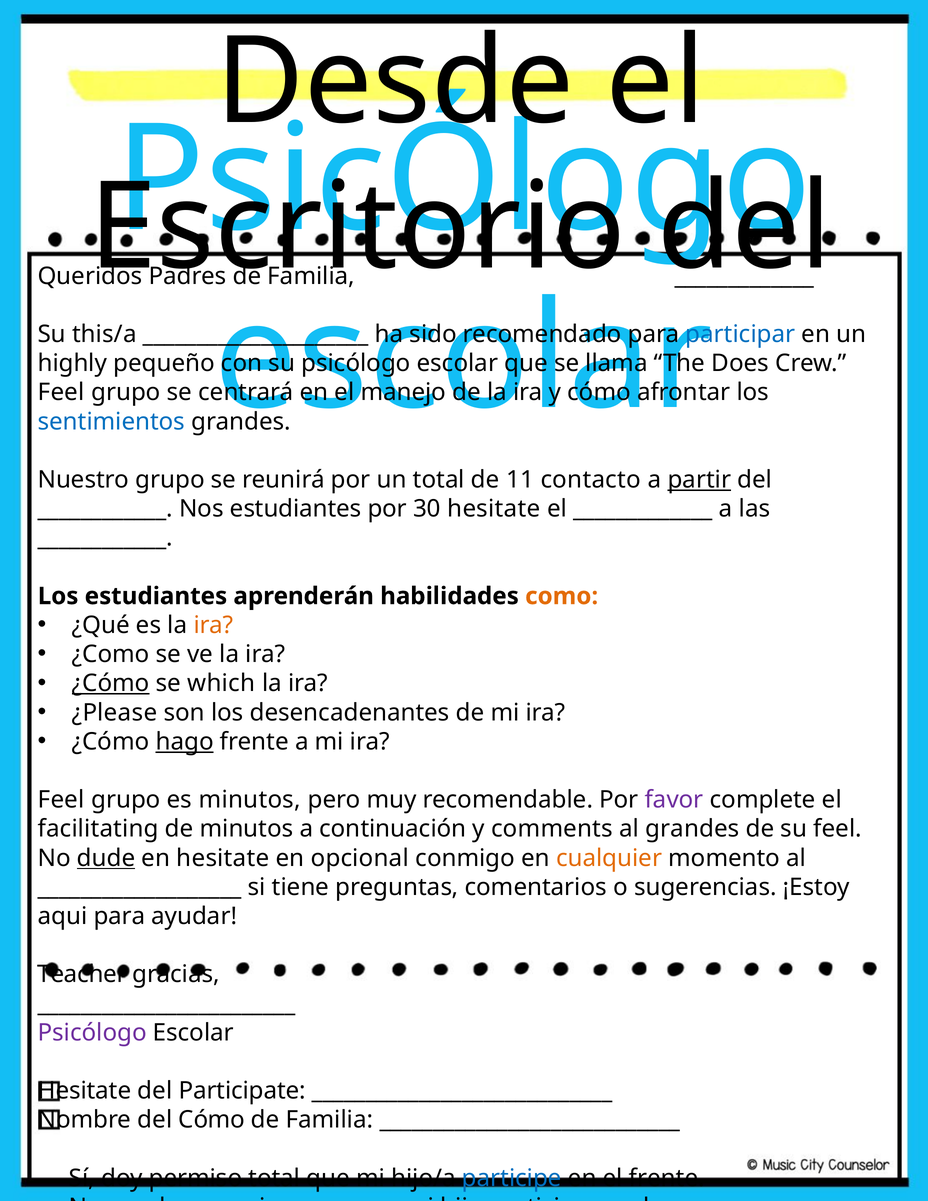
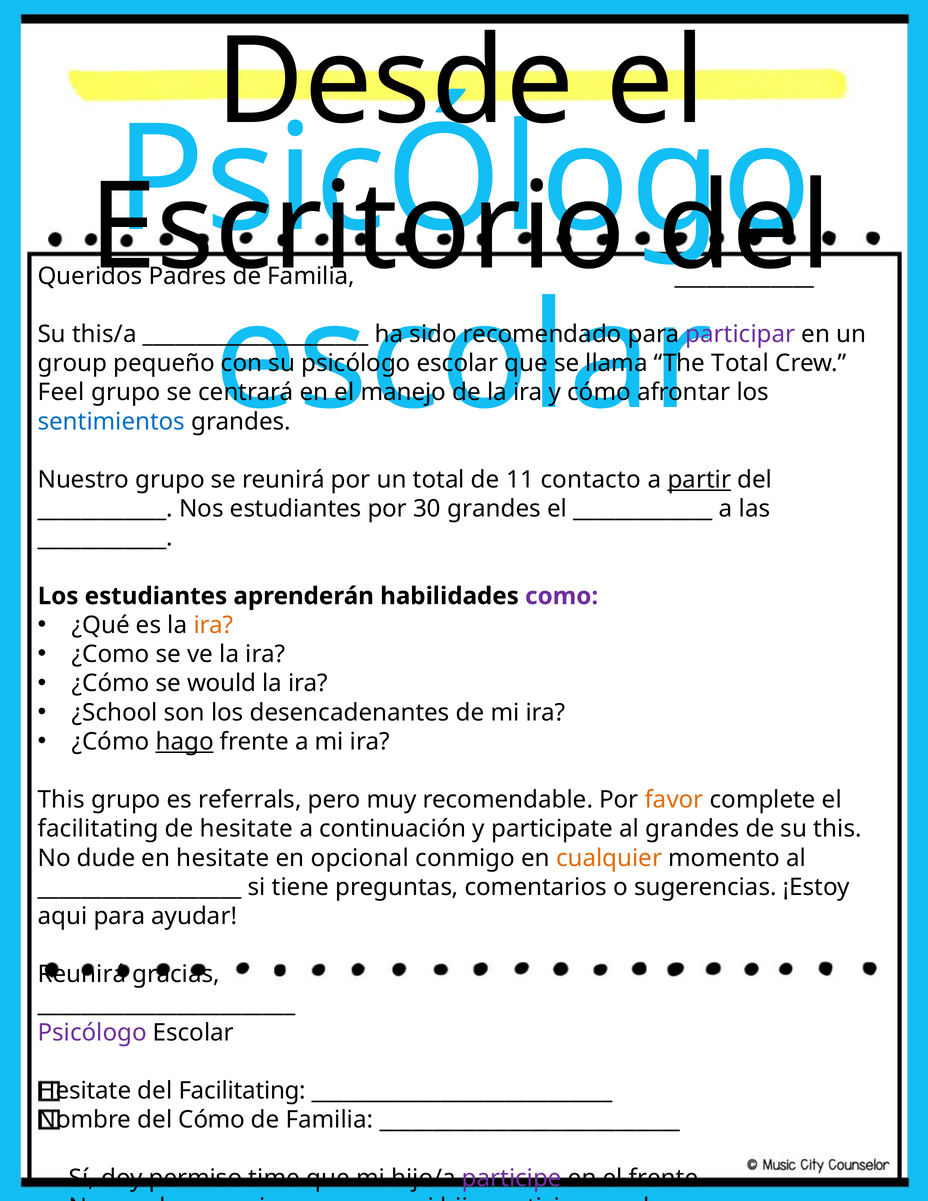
participar colour: blue -> purple
highly: highly -> group
Does at (740, 363): Does -> Total
30 hesitate: hesitate -> grandes
como colour: orange -> purple
¿Cómo at (111, 683) underline: present -> none
which: which -> would
¿Please: ¿Please -> ¿School
Feel at (61, 800): Feel -> This
es minutos: minutos -> referrals
favor colour: purple -> orange
de minutos: minutos -> hesitate
comments: comments -> participate
su feel: feel -> this
dude underline: present -> none
Teacher at (82, 974): Teacher -> Reunirá
del Participate: Participate -> Facilitating
permiso total: total -> time
participe at (512, 1178) colour: blue -> purple
